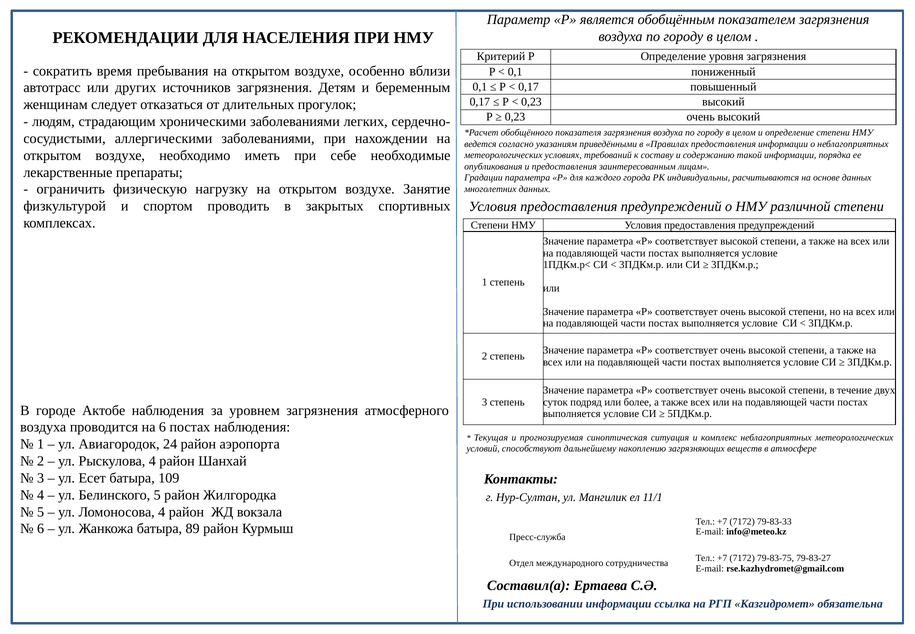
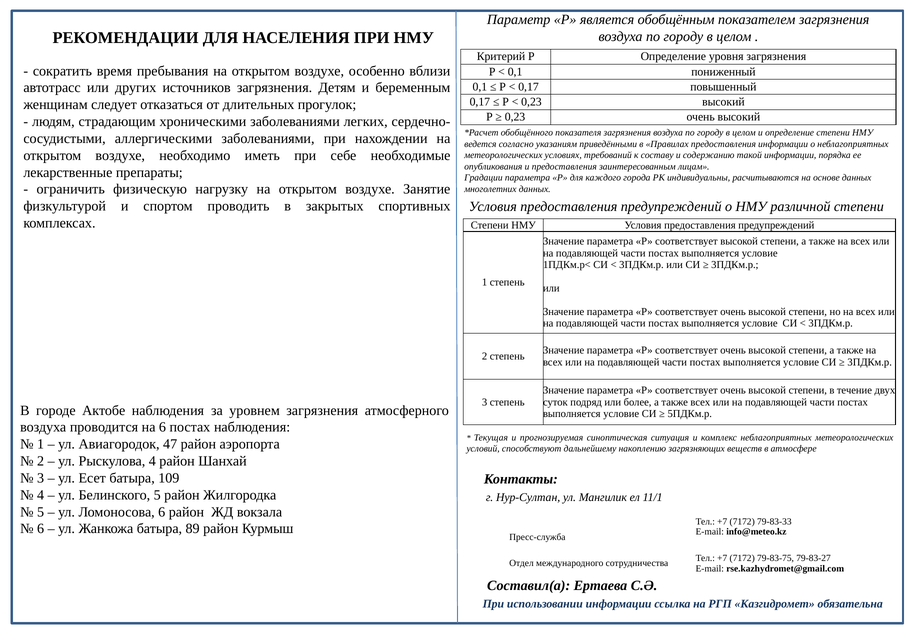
24: 24 -> 47
Ломоносова 4: 4 -> 6
